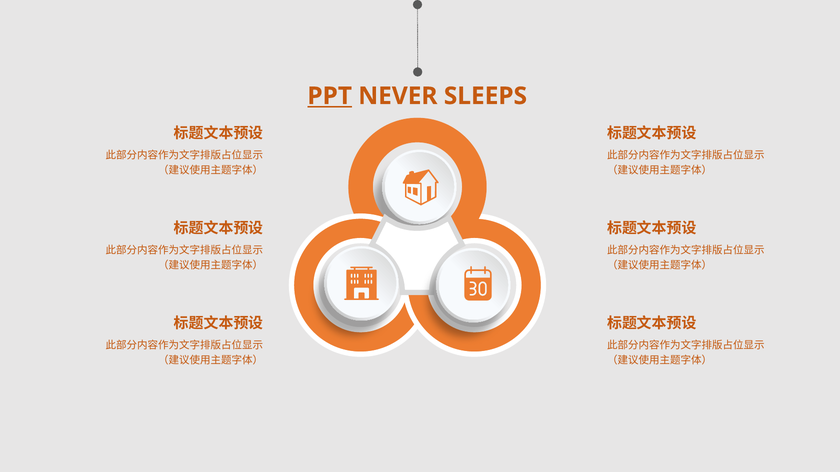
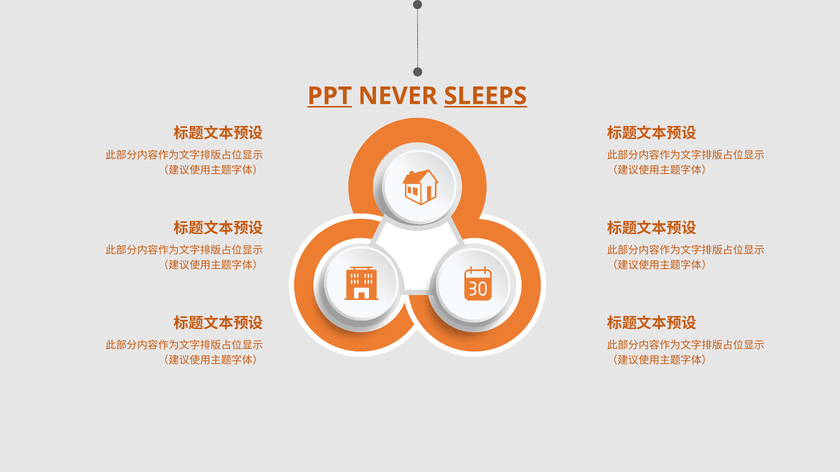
SLEEPS underline: none -> present
